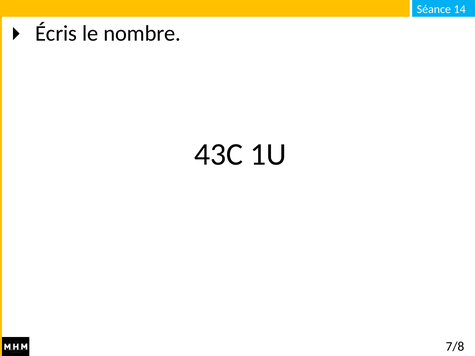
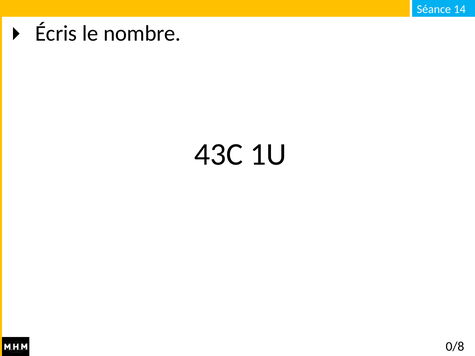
7/8: 7/8 -> 0/8
